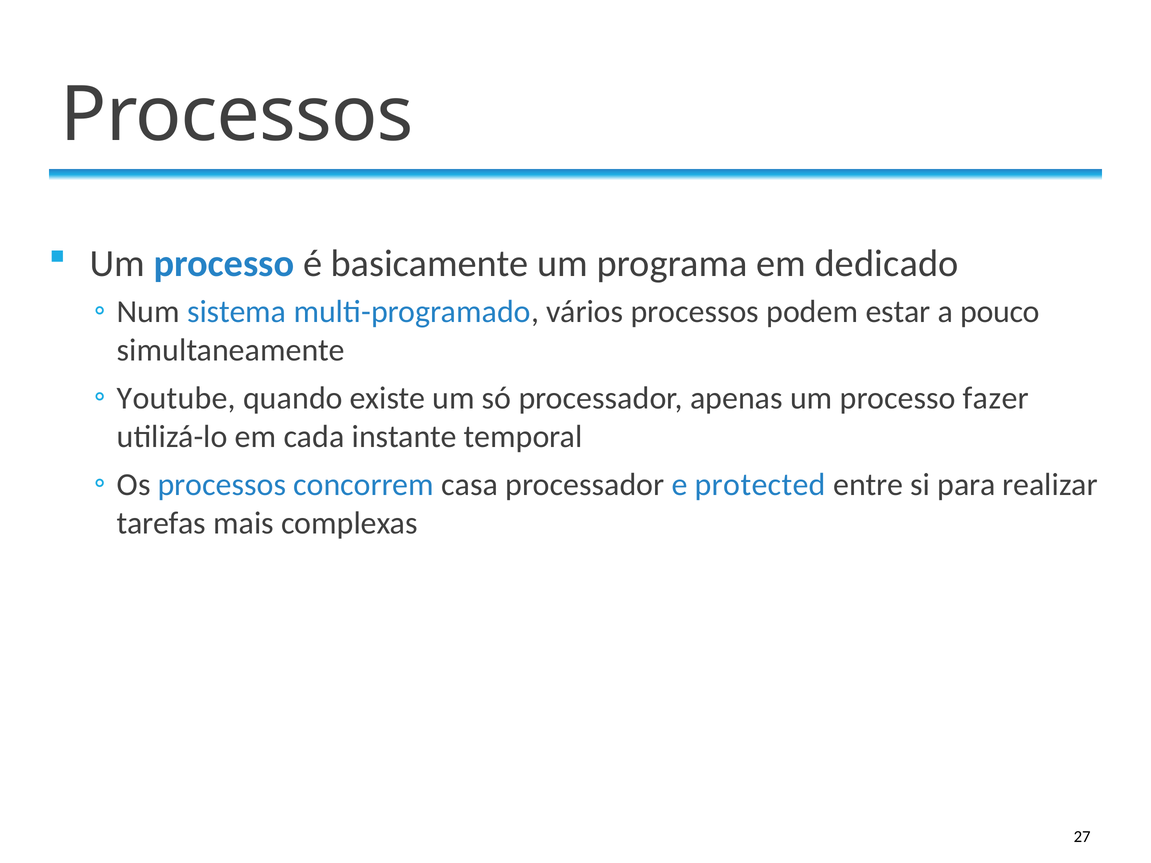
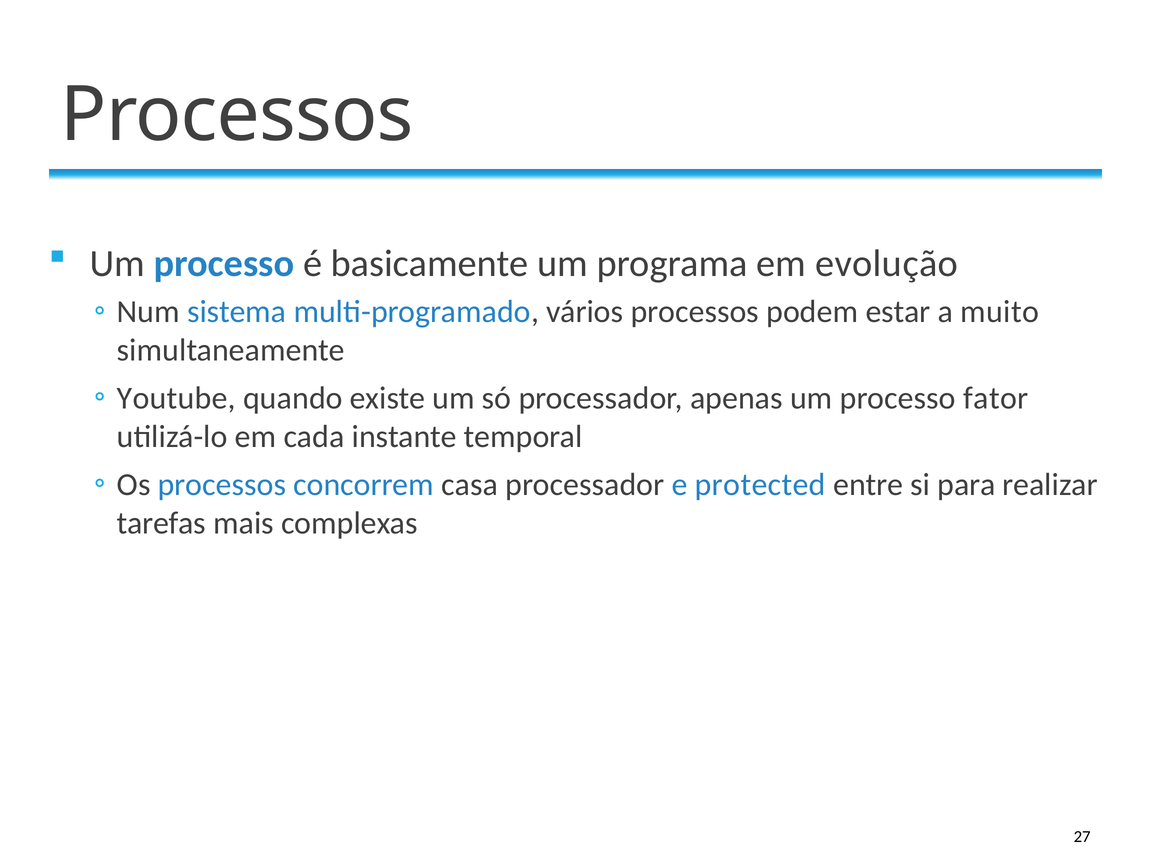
dedicado: dedicado -> evolução
pouco: pouco -> muito
fazer: fazer -> fator
